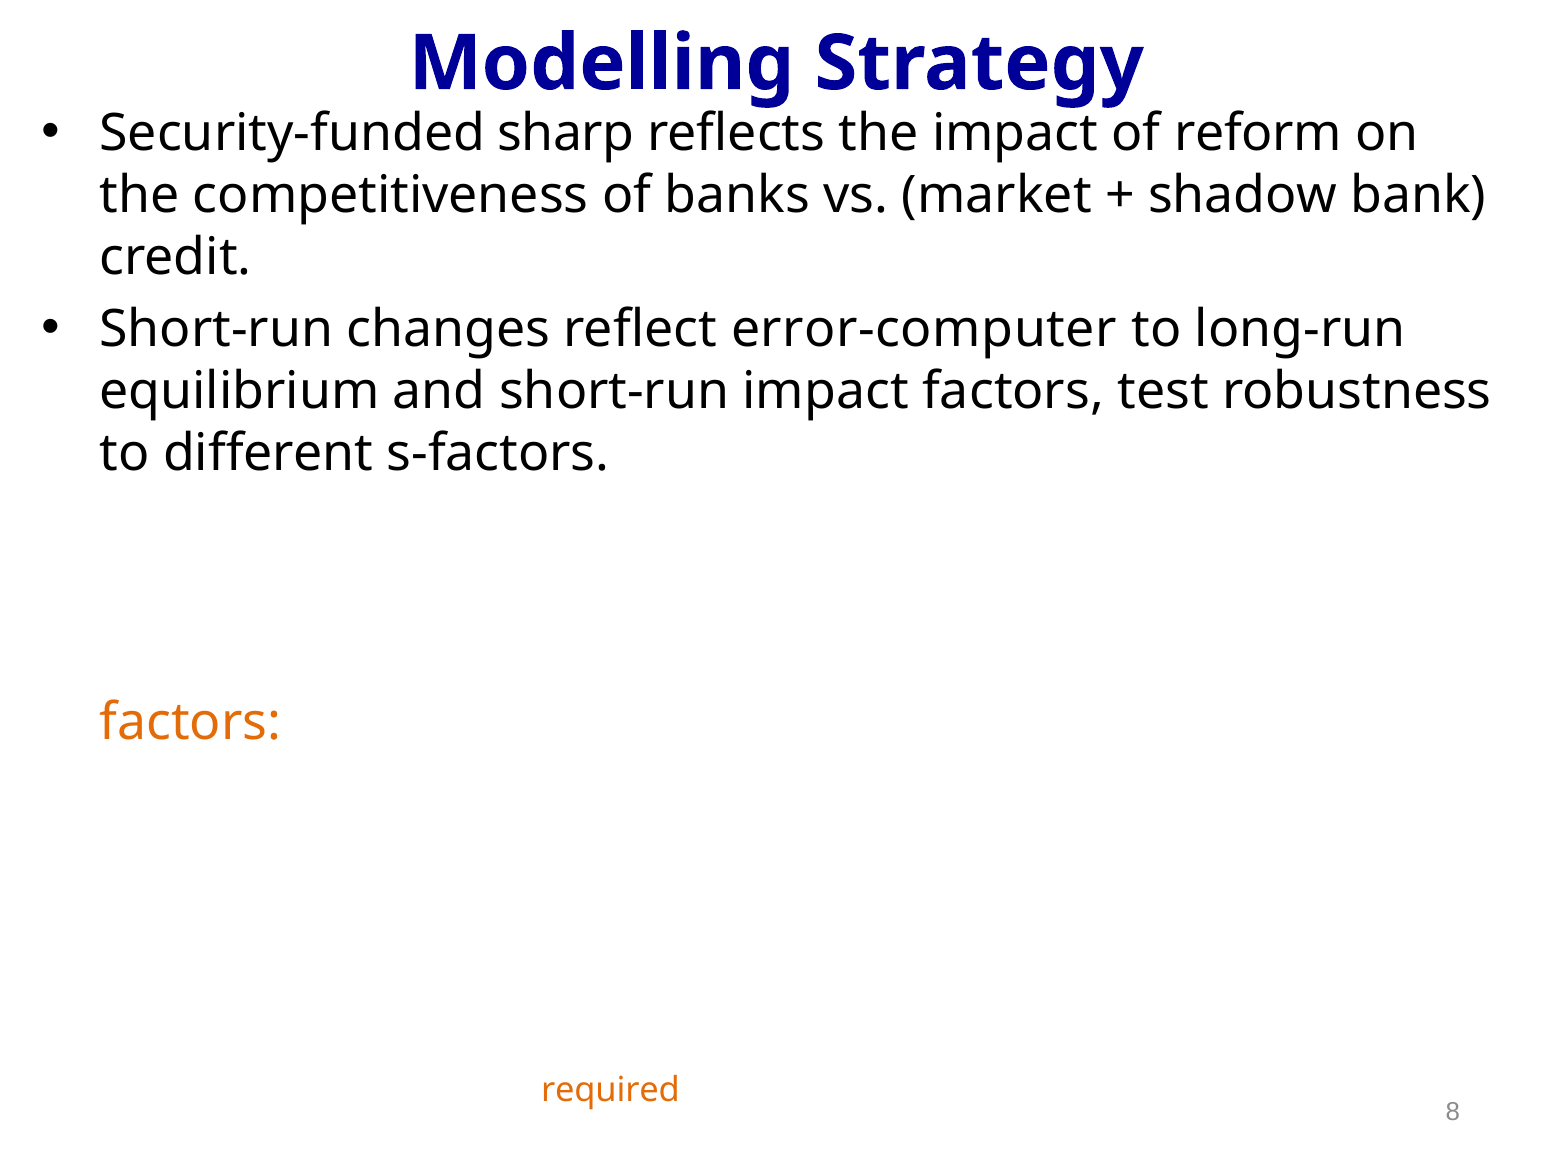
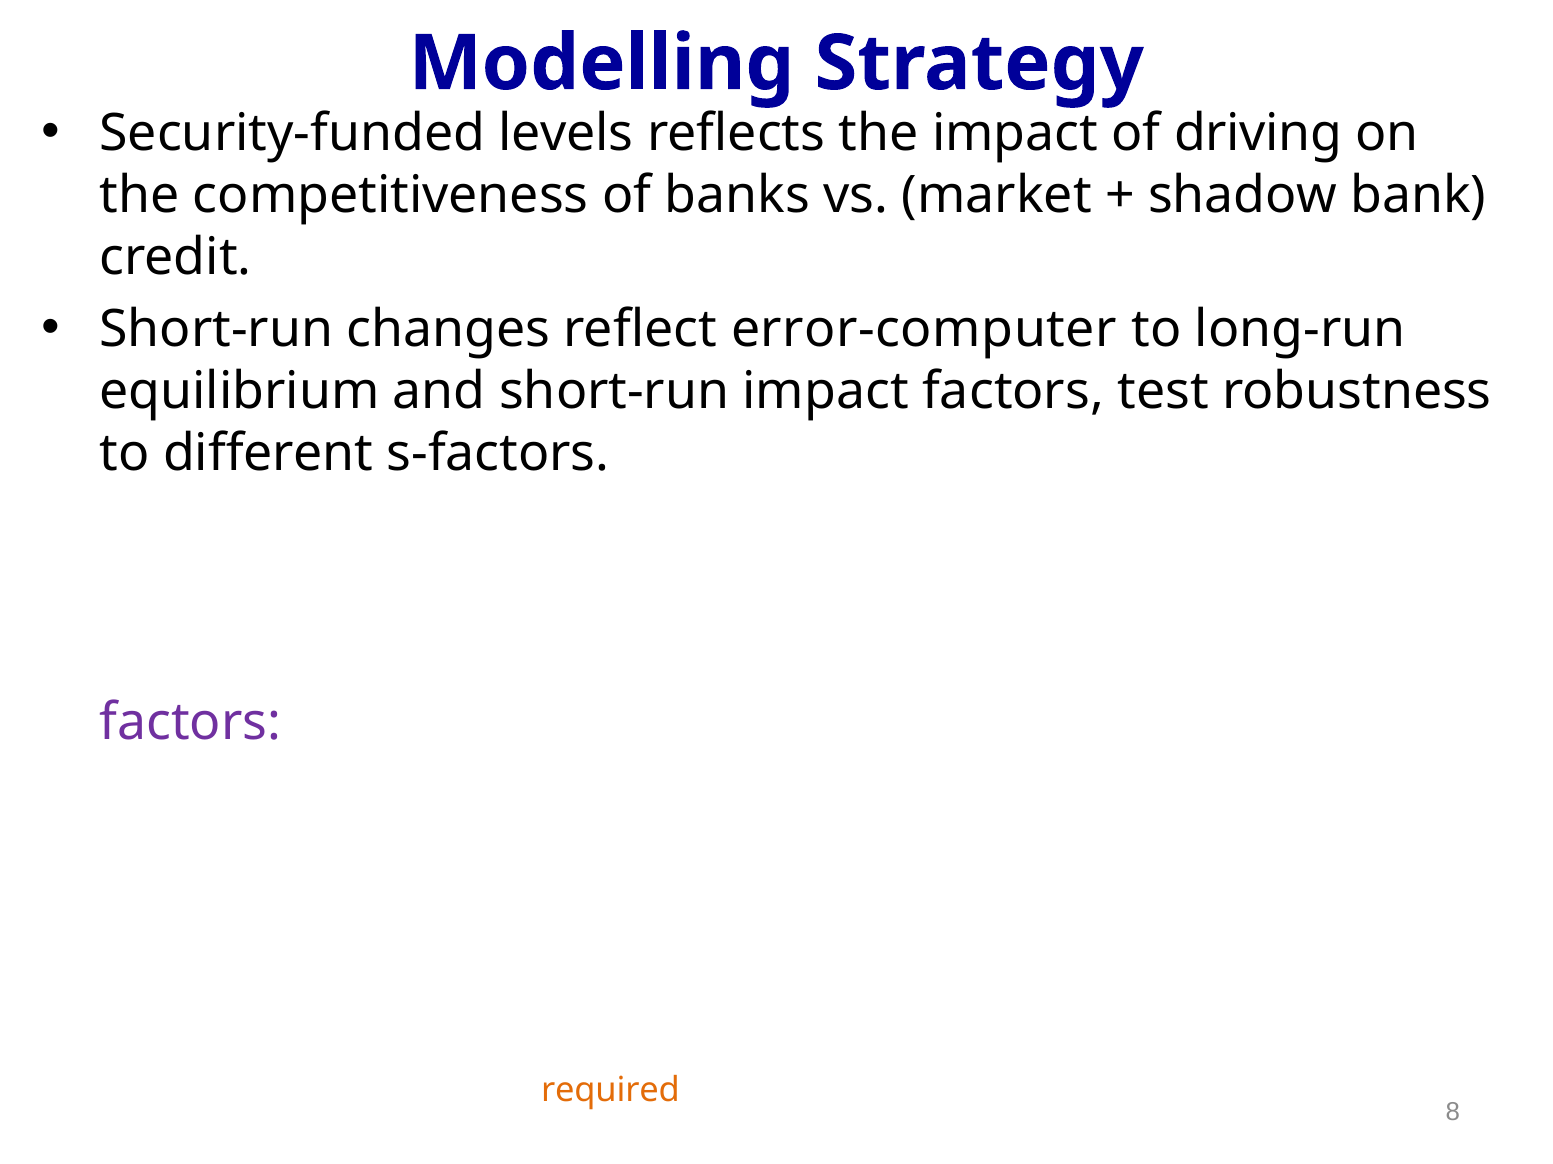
sharp: sharp -> levels
reform: reform -> driving
factors at (190, 723) colour: orange -> purple
